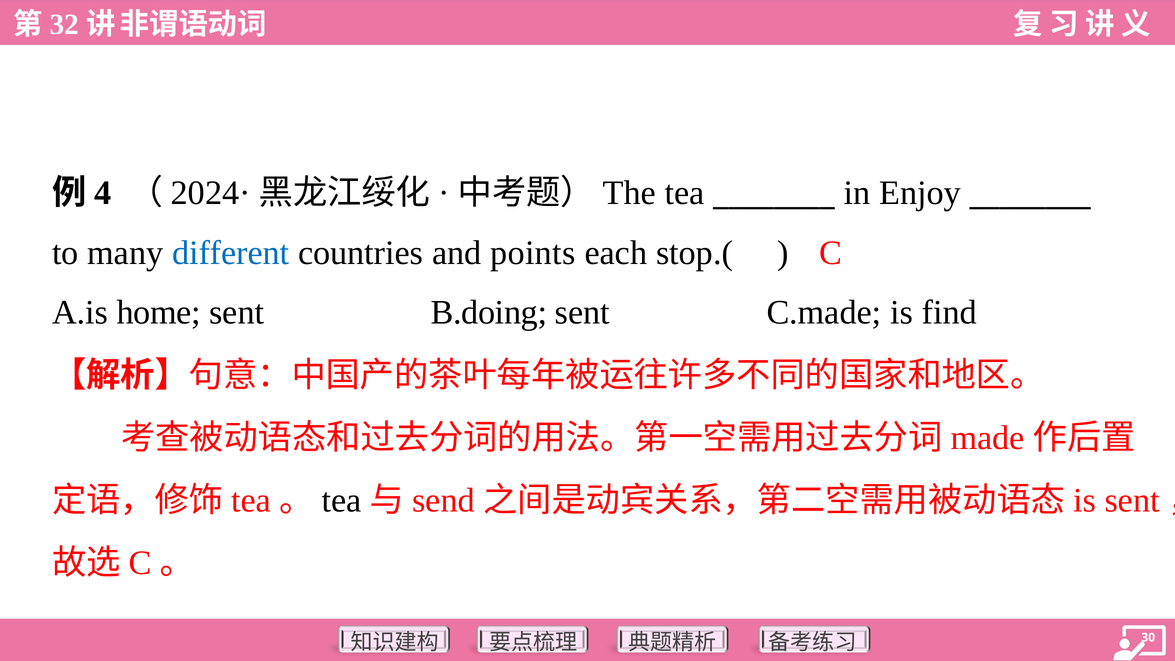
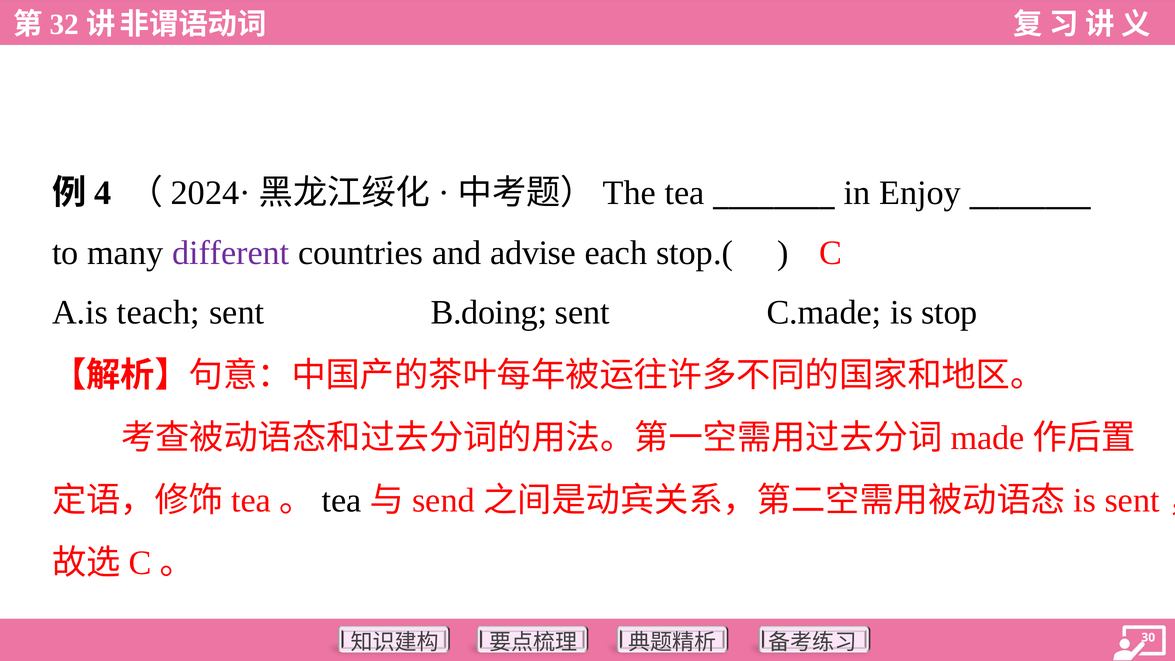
different colour: blue -> purple
points: points -> advise
home: home -> teach
find: find -> stop
